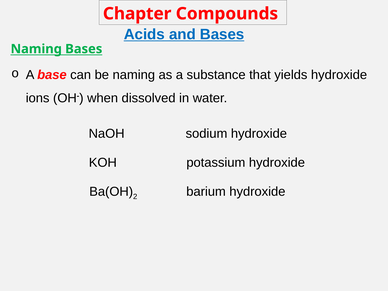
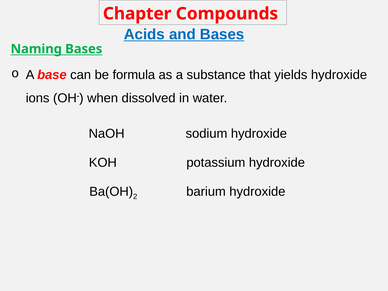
be naming: naming -> formula
